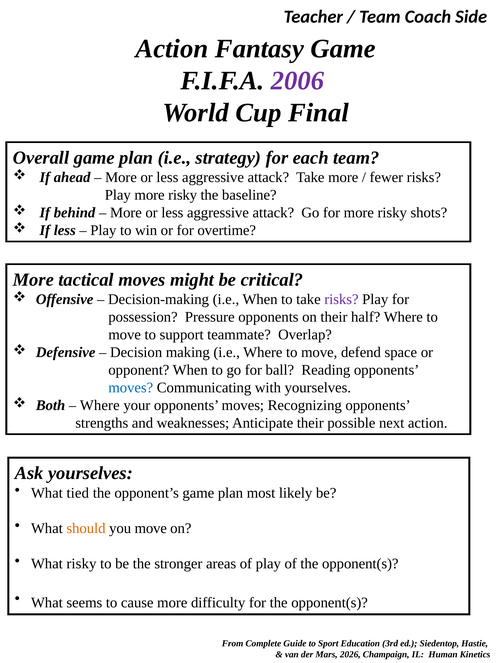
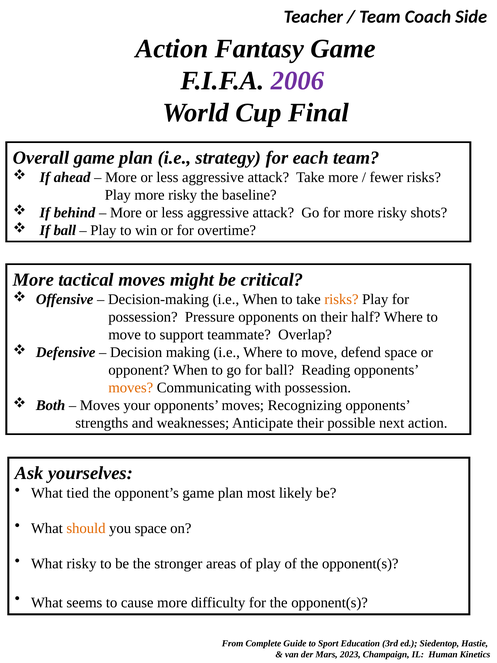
If less: less -> ball
risks at (341, 299) colour: purple -> orange
moves at (131, 388) colour: blue -> orange
with yourselves: yourselves -> possession
Where at (100, 405): Where -> Moves
you move: move -> space
2026: 2026 -> 2023
